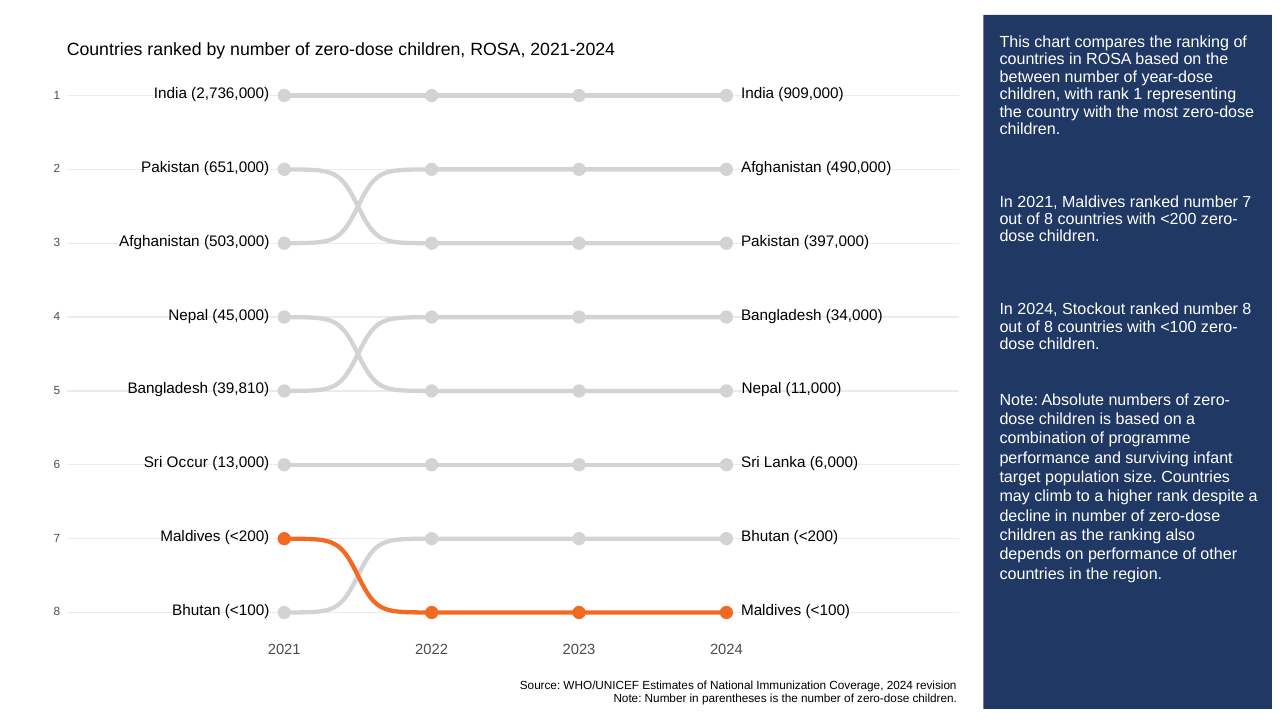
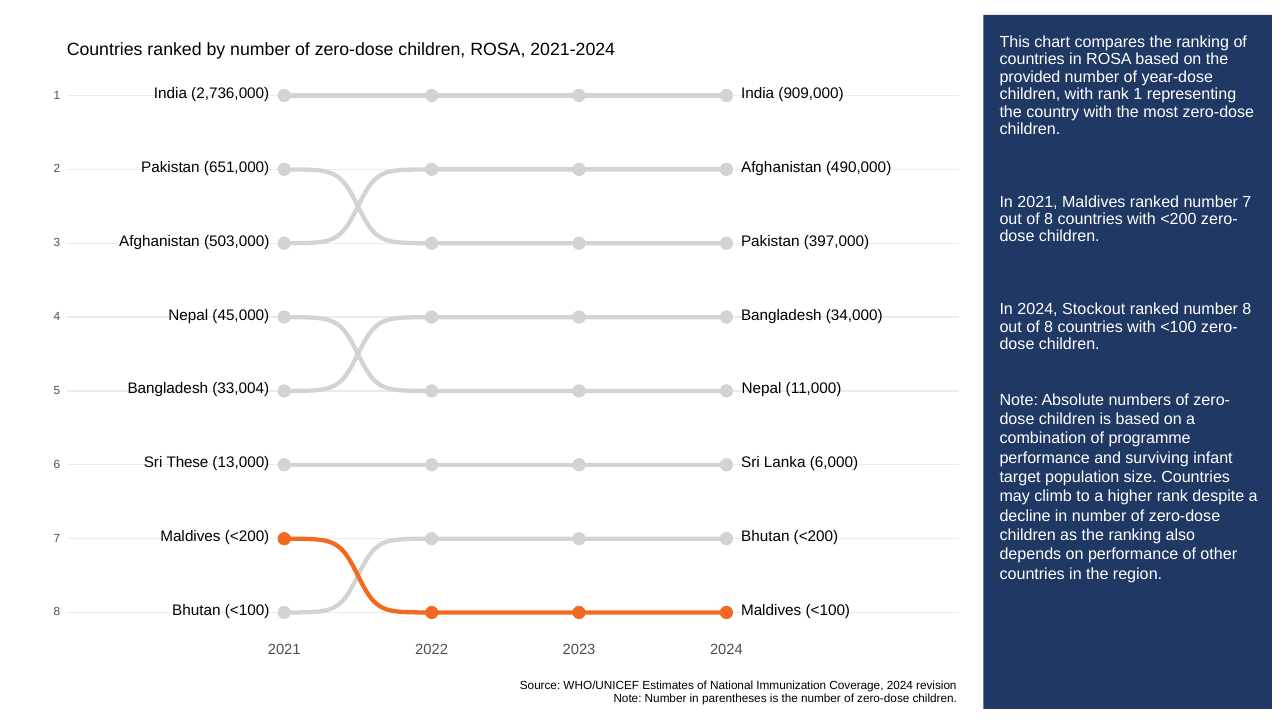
between: between -> provided
39,810: 39,810 -> 33,004
Occur: Occur -> These
